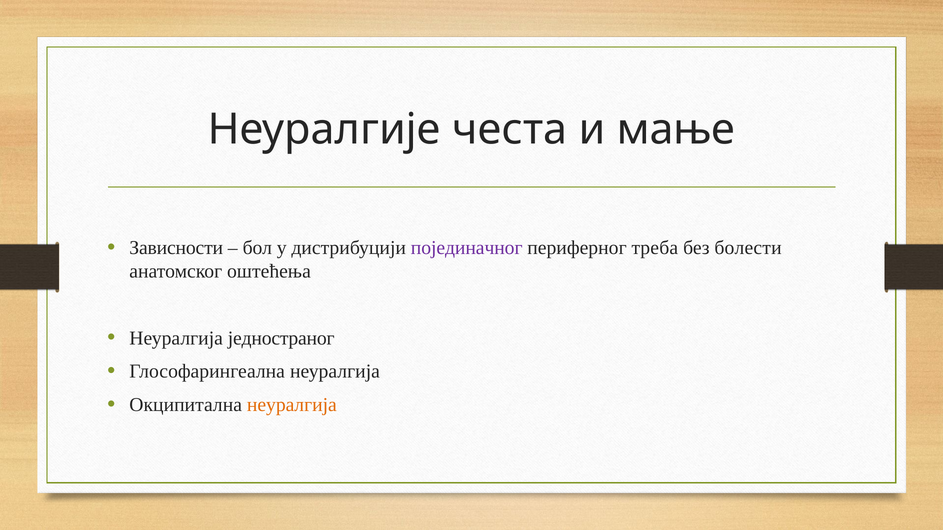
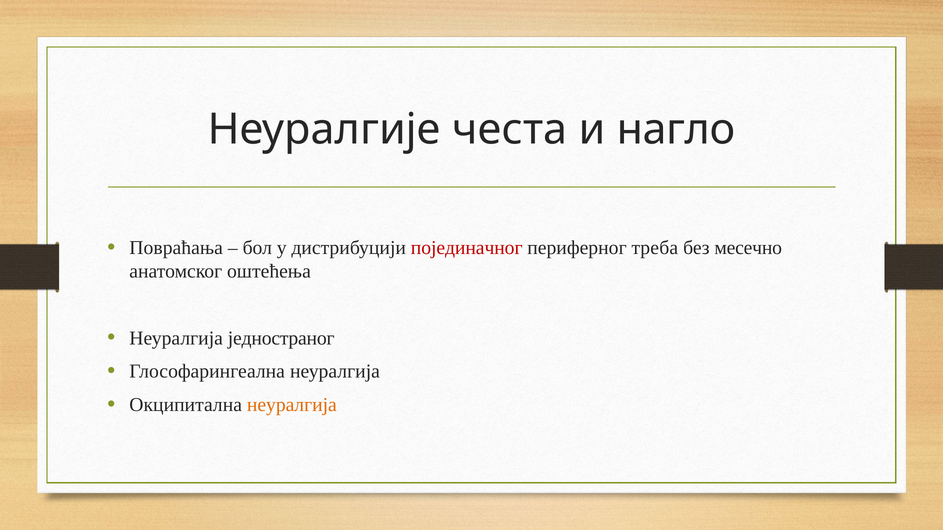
мање: мање -> нагло
Зависности: Зависности -> Повраћања
појединачног colour: purple -> red
болести: болести -> месечно
